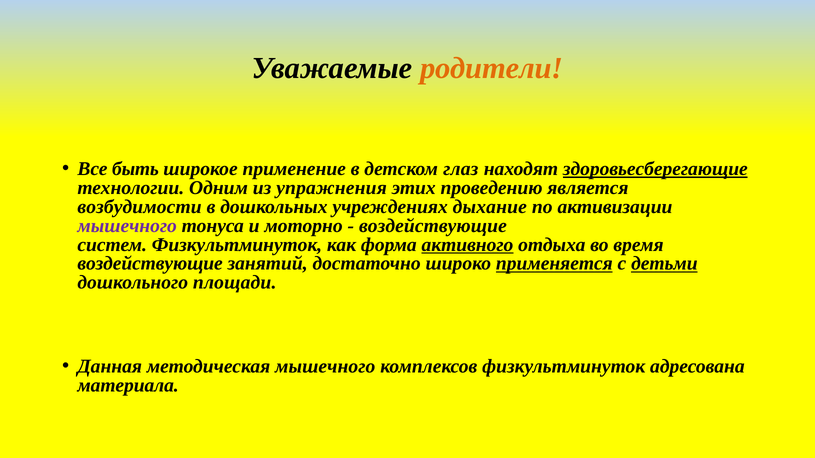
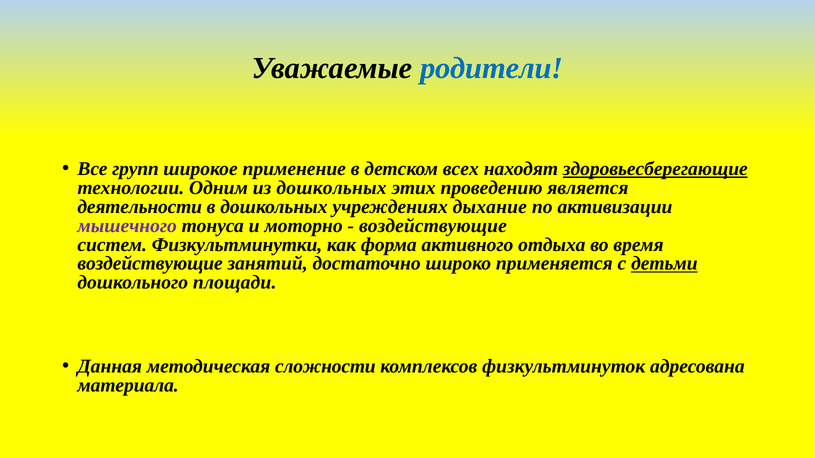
родители colour: orange -> blue
быть: быть -> групп
глаз: глаз -> всех
из упражнения: упражнения -> дошкольных
возбудимости: возбудимости -> деятельности
систем Физкультминуток: Физкультминуток -> Физкультминутки
активного underline: present -> none
применяется underline: present -> none
методическая мышечного: мышечного -> сложности
